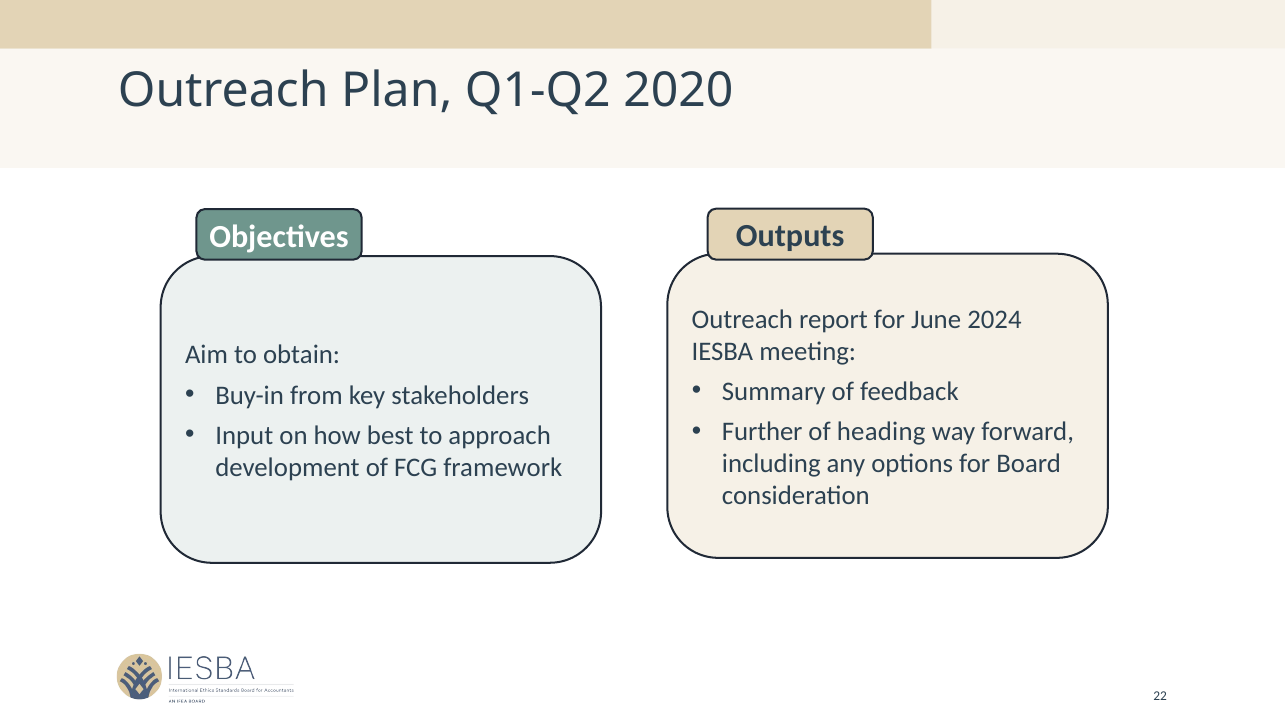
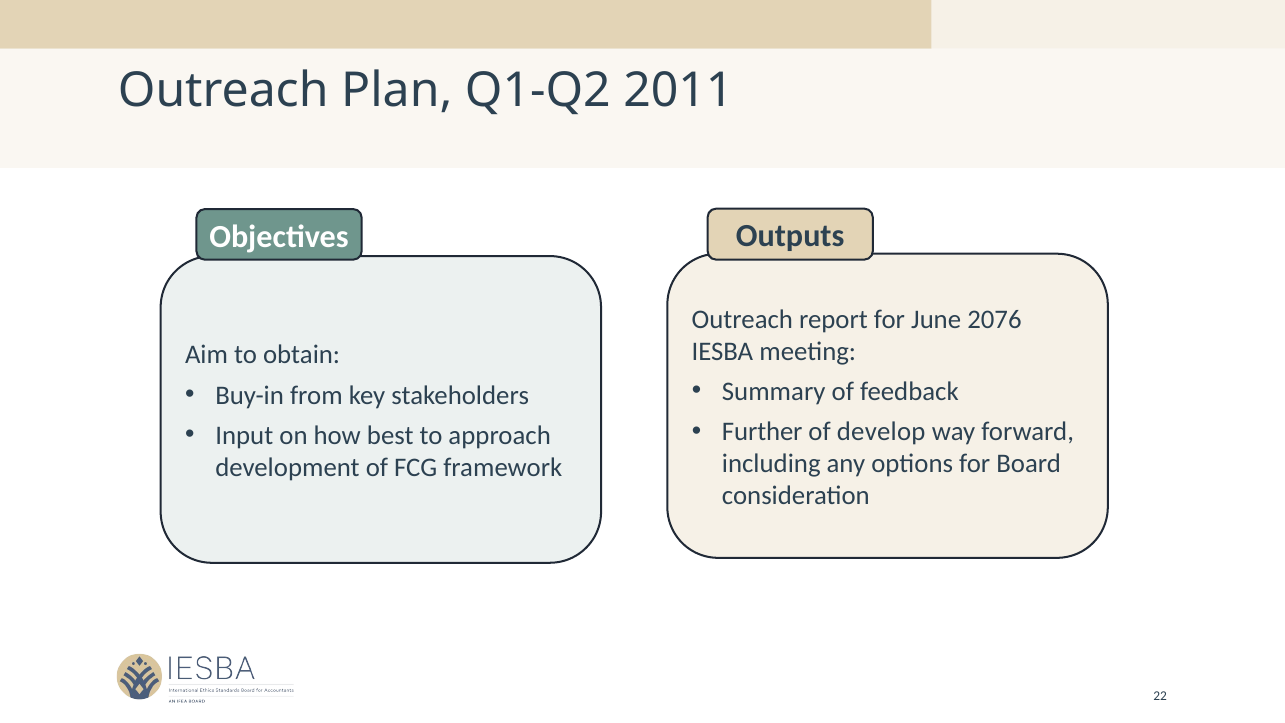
2020: 2020 -> 2011
2024: 2024 -> 2076
heading: heading -> develop
